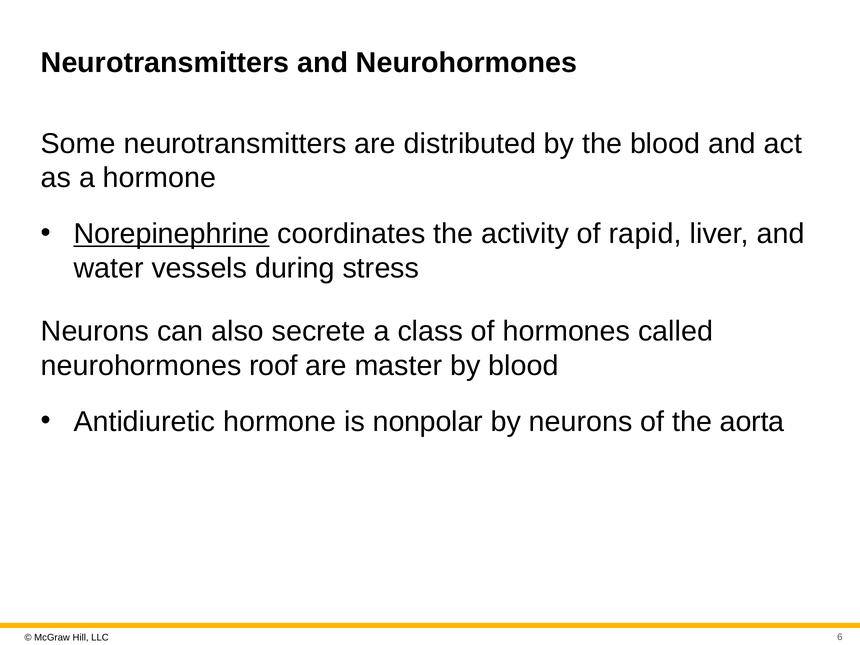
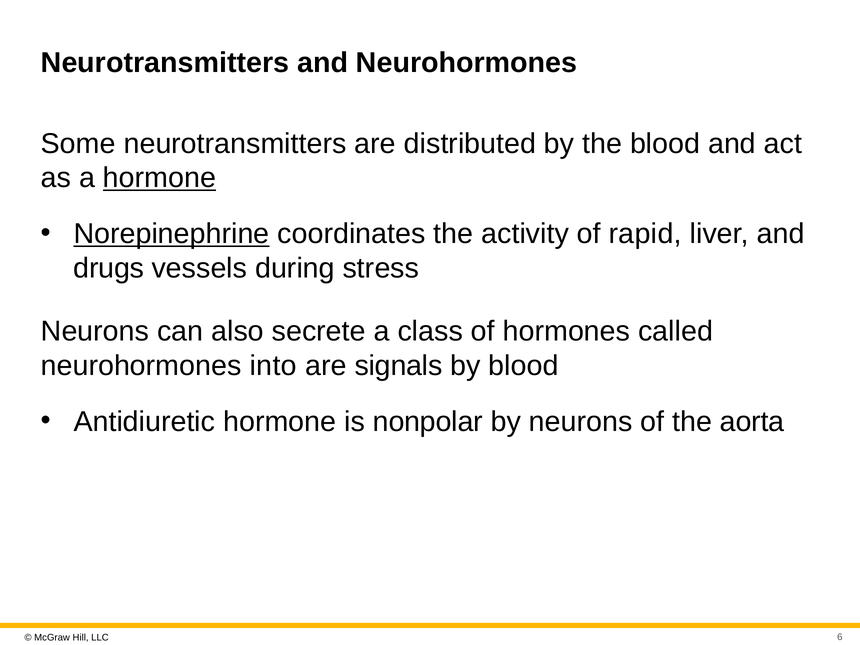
hormone at (159, 178) underline: none -> present
water: water -> drugs
roof: roof -> into
master: master -> signals
